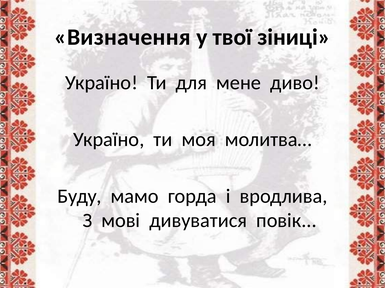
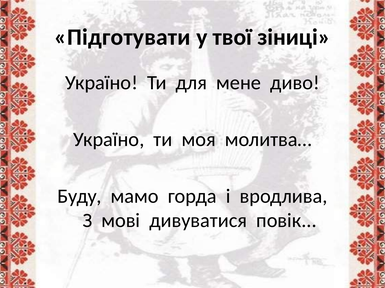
Визначення: Визначення -> Підготувати
